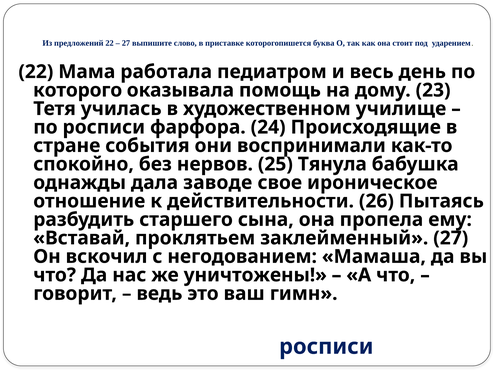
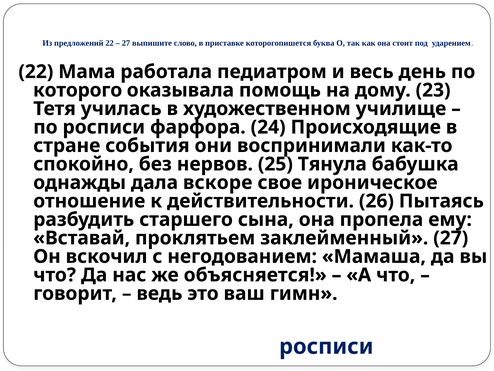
заводе: заводе -> вскоре
уничтожены: уничтожены -> объясняется
